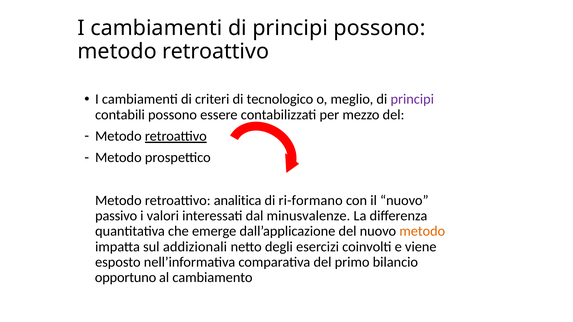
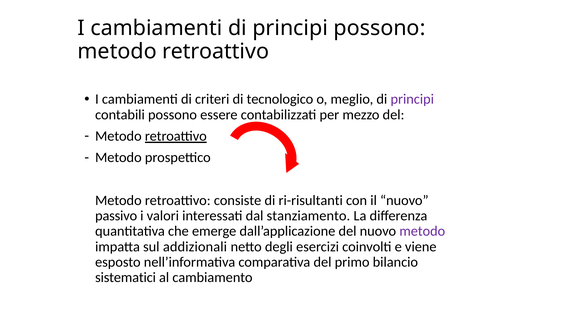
analitica: analitica -> consiste
ri-formano: ri-formano -> ri-risultanti
minusvalenze: minusvalenze -> stanziamento
metodo at (422, 231) colour: orange -> purple
opportuno: opportuno -> sistematici
